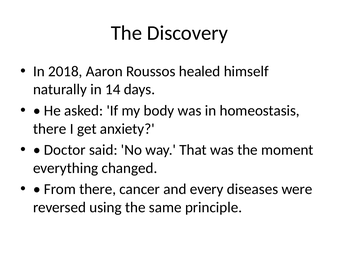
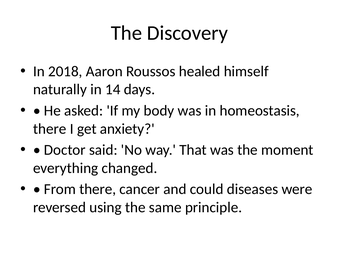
every: every -> could
